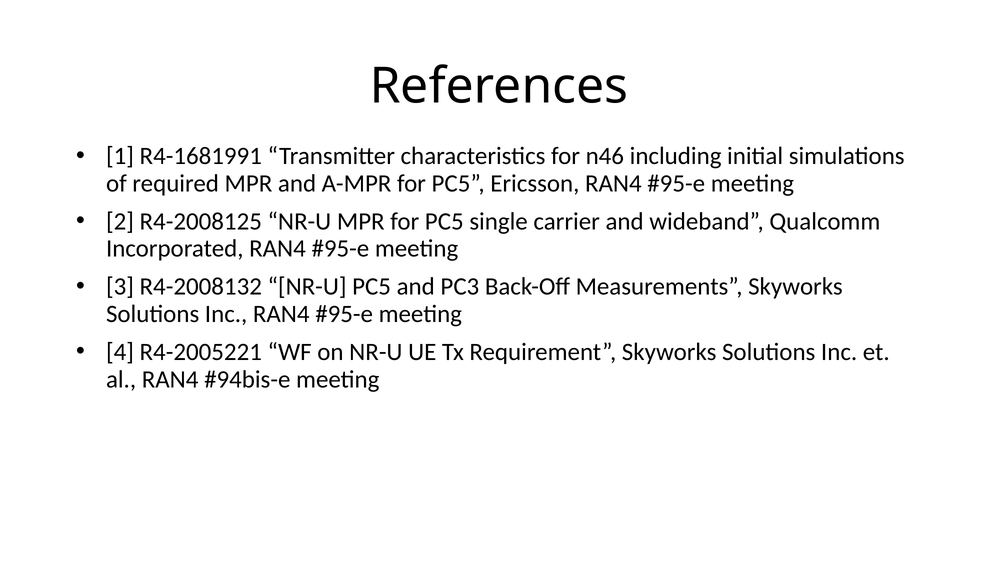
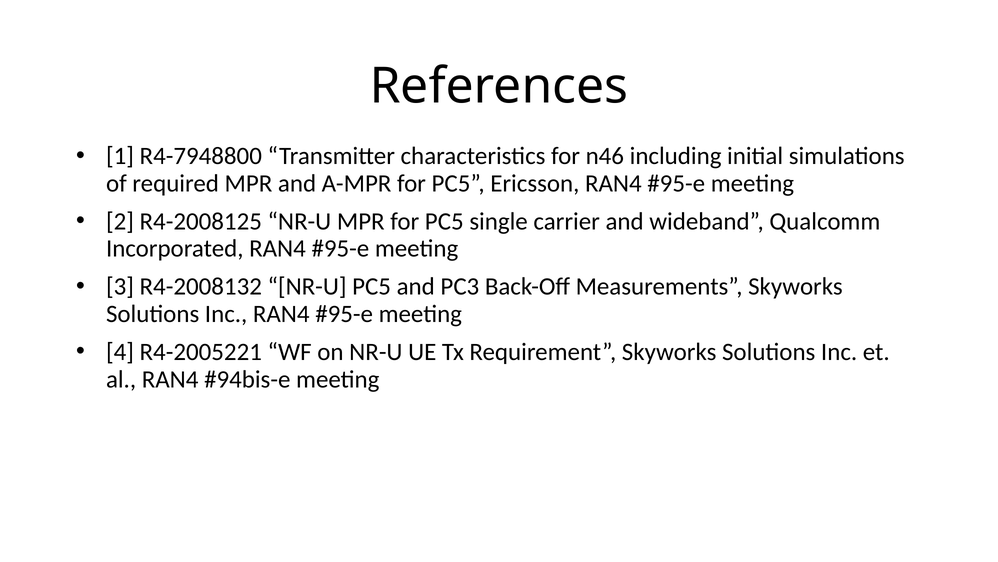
R4-1681991: R4-1681991 -> R4-7948800
